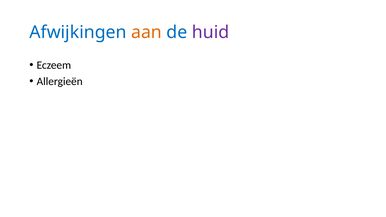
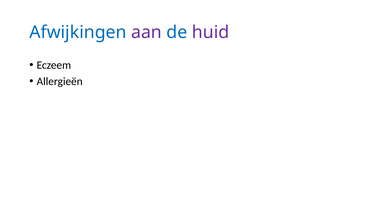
aan colour: orange -> purple
